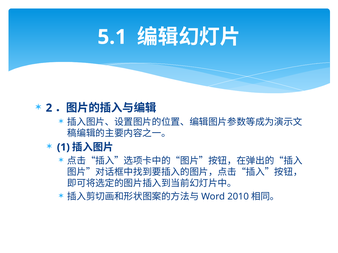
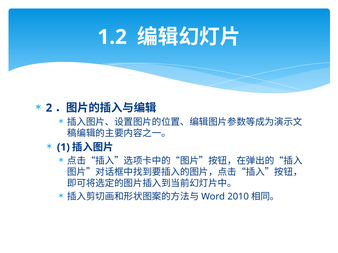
5.1: 5.1 -> 1.2
